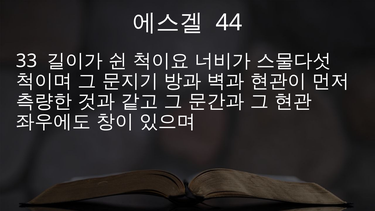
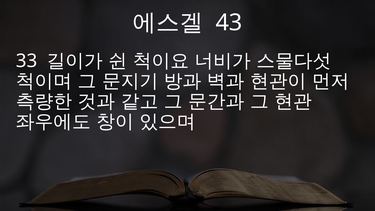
44: 44 -> 43
